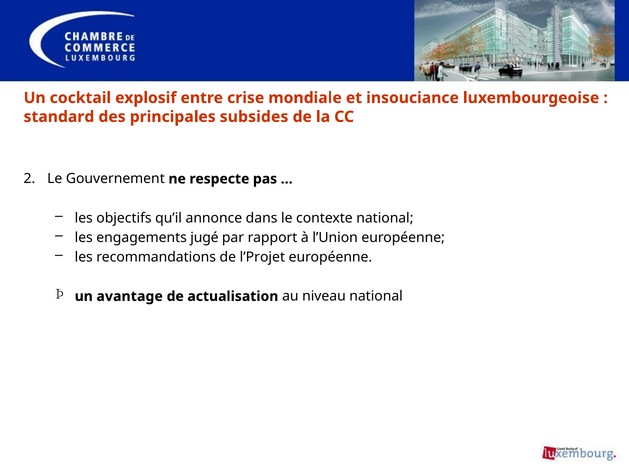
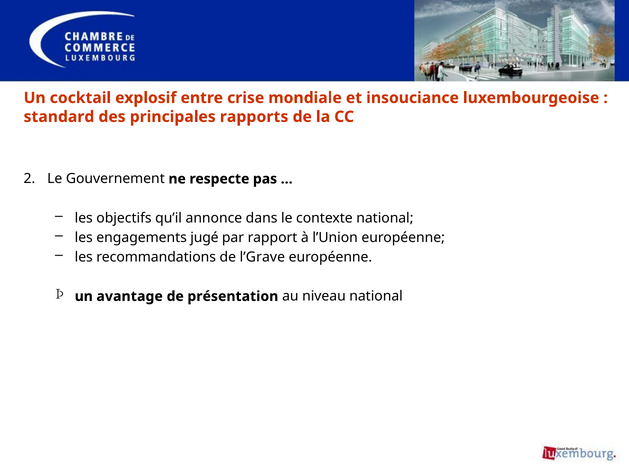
subsides: subsides -> rapports
l’Projet: l’Projet -> l’Grave
actualisation: actualisation -> présentation
